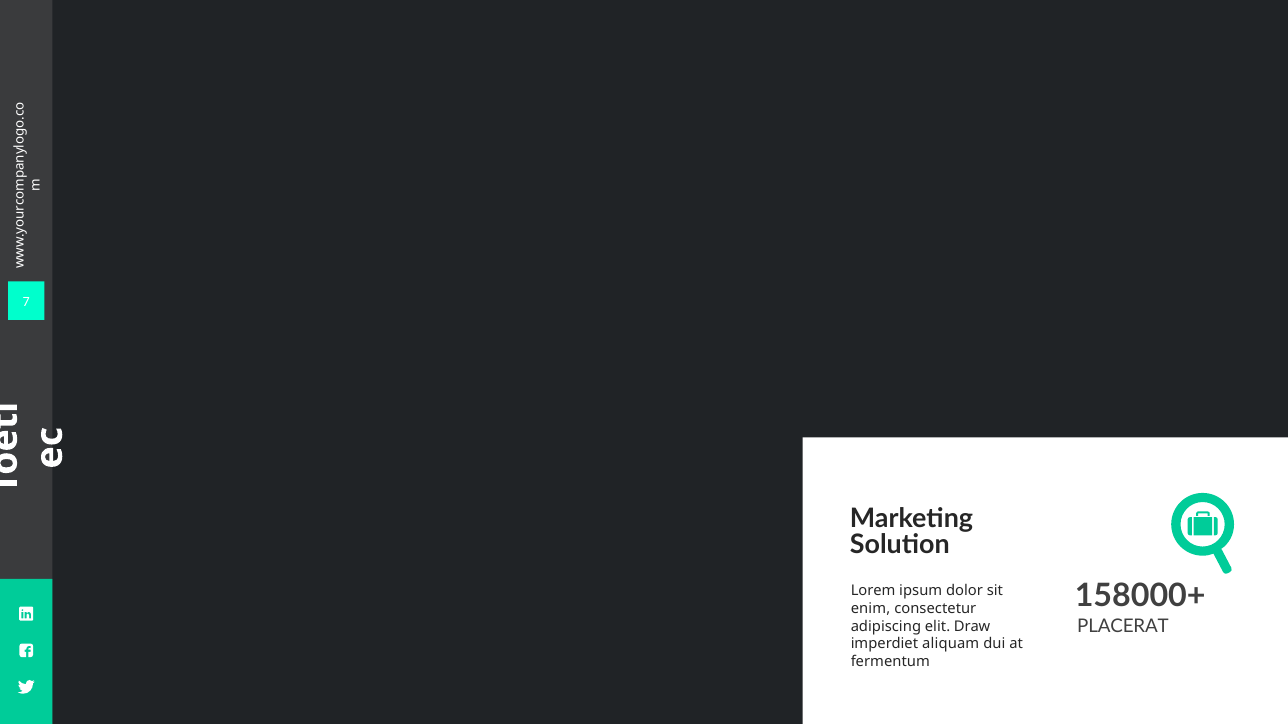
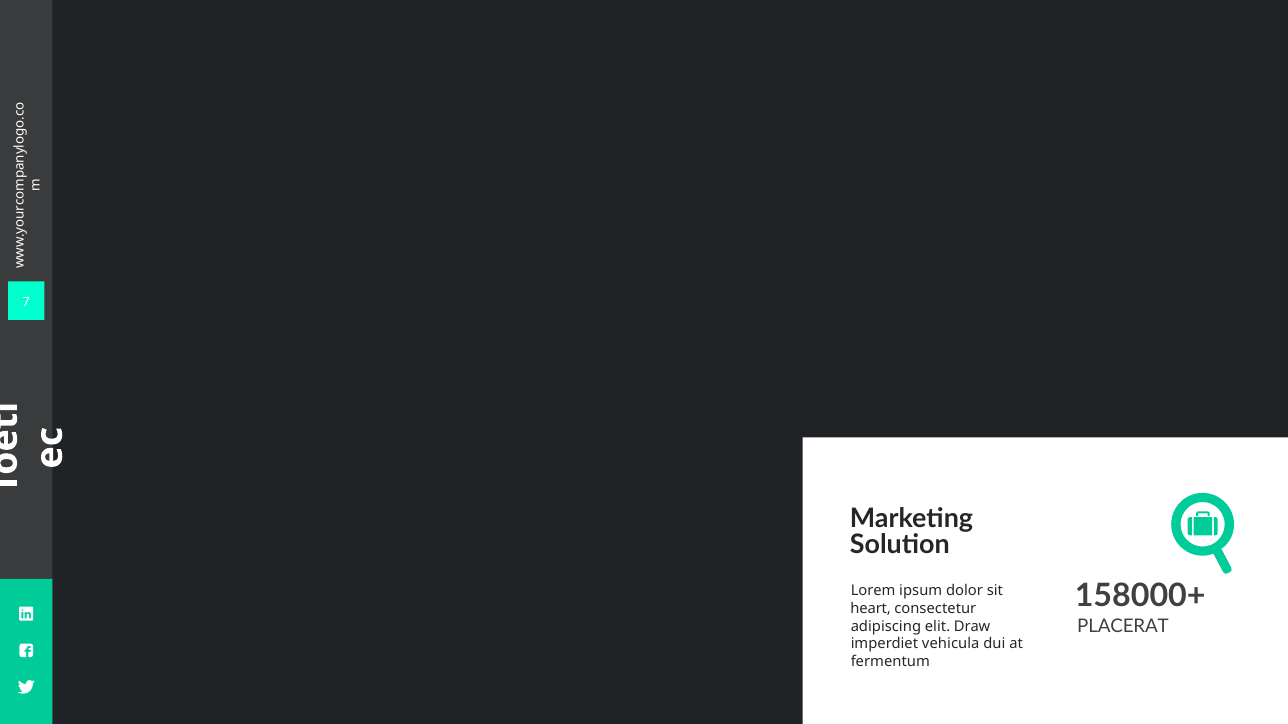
enim: enim -> heart
aliquam: aliquam -> vehicula
